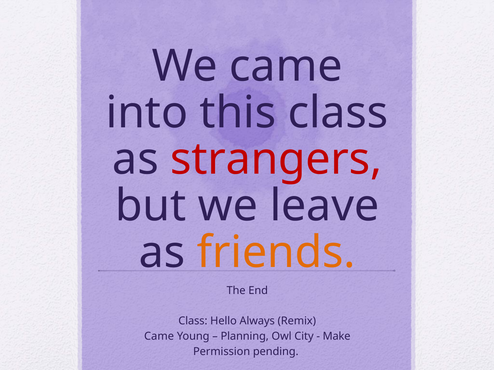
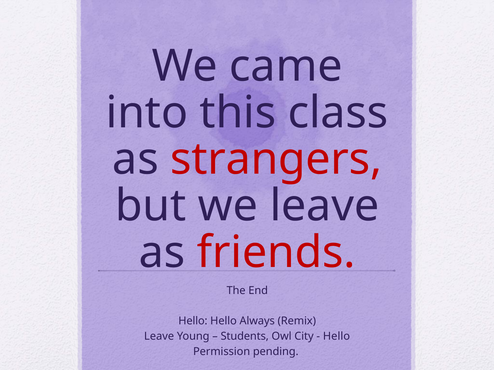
friends colour: orange -> red
Class at (193, 321): Class -> Hello
Came at (159, 337): Came -> Leave
Planning: Planning -> Students
Make at (337, 337): Make -> Hello
